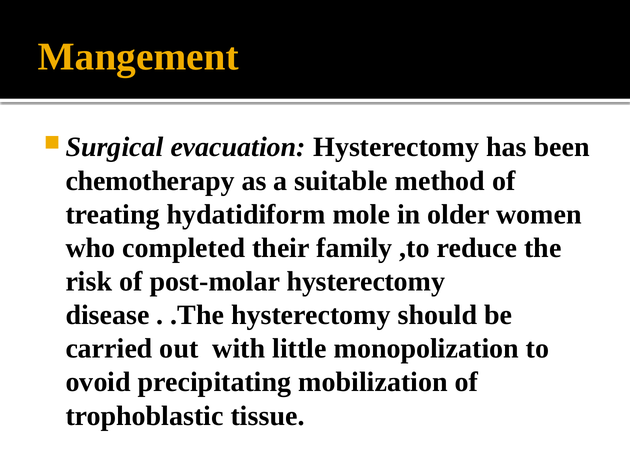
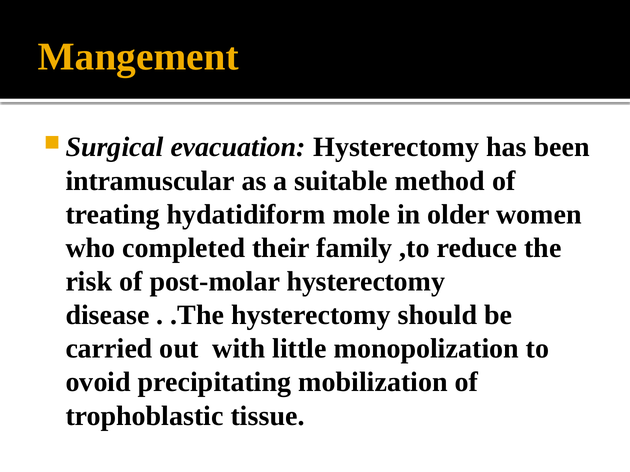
chemotherapy: chemotherapy -> intramuscular
